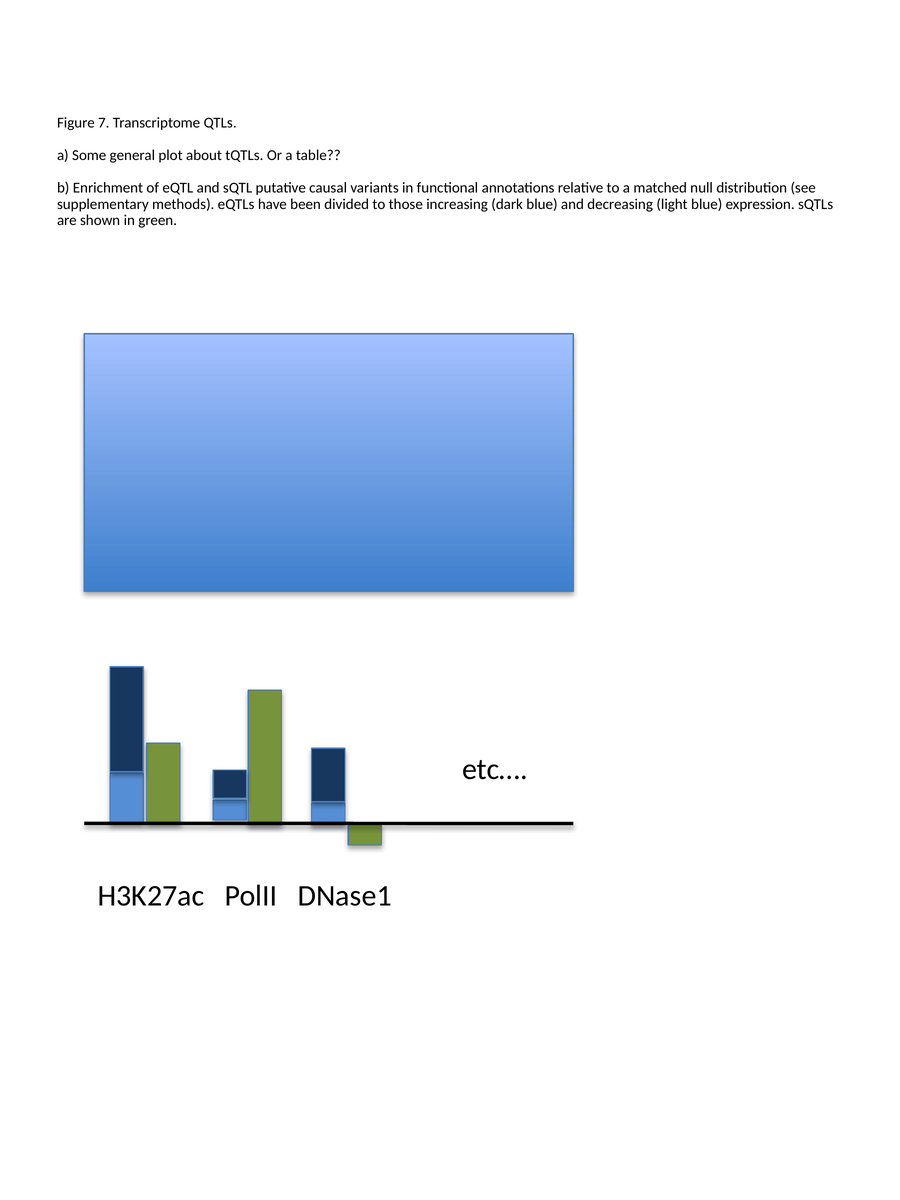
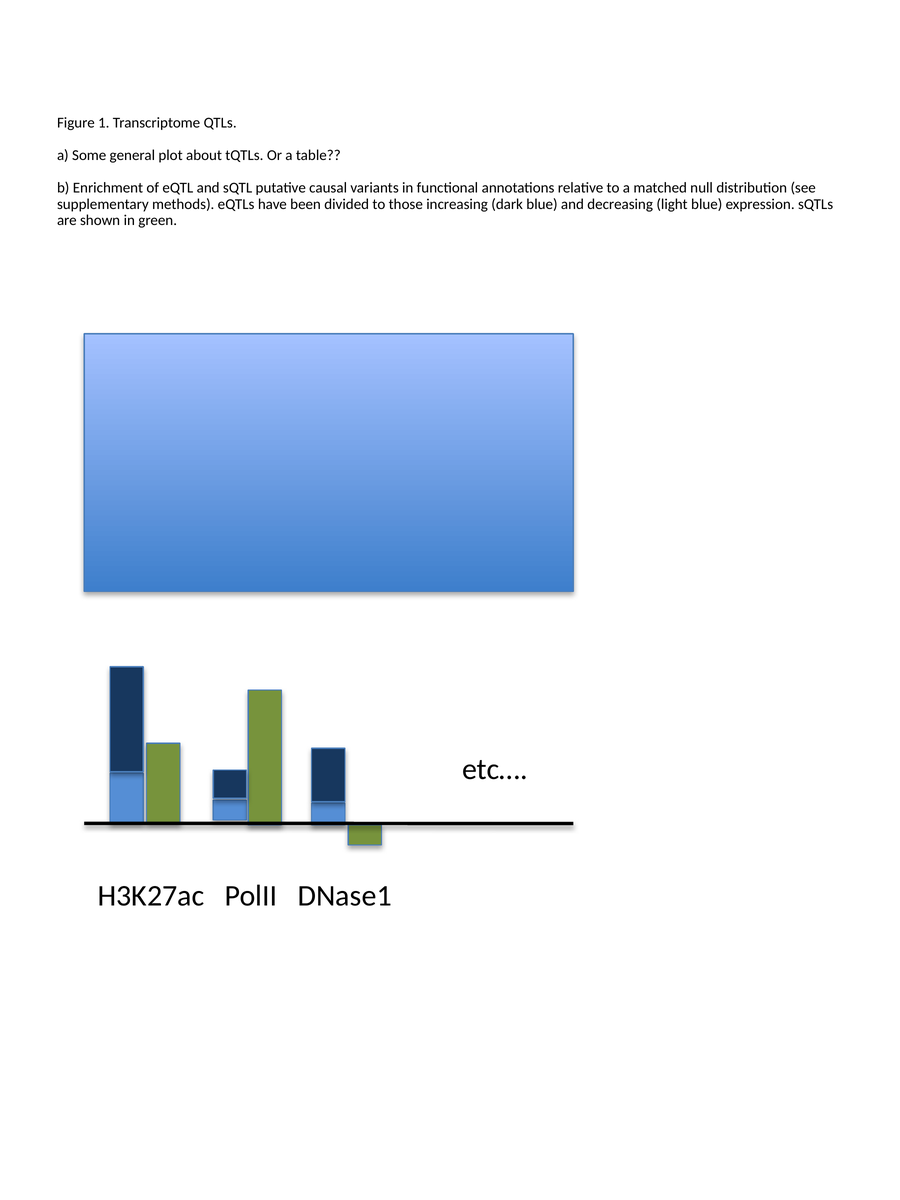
7: 7 -> 1
